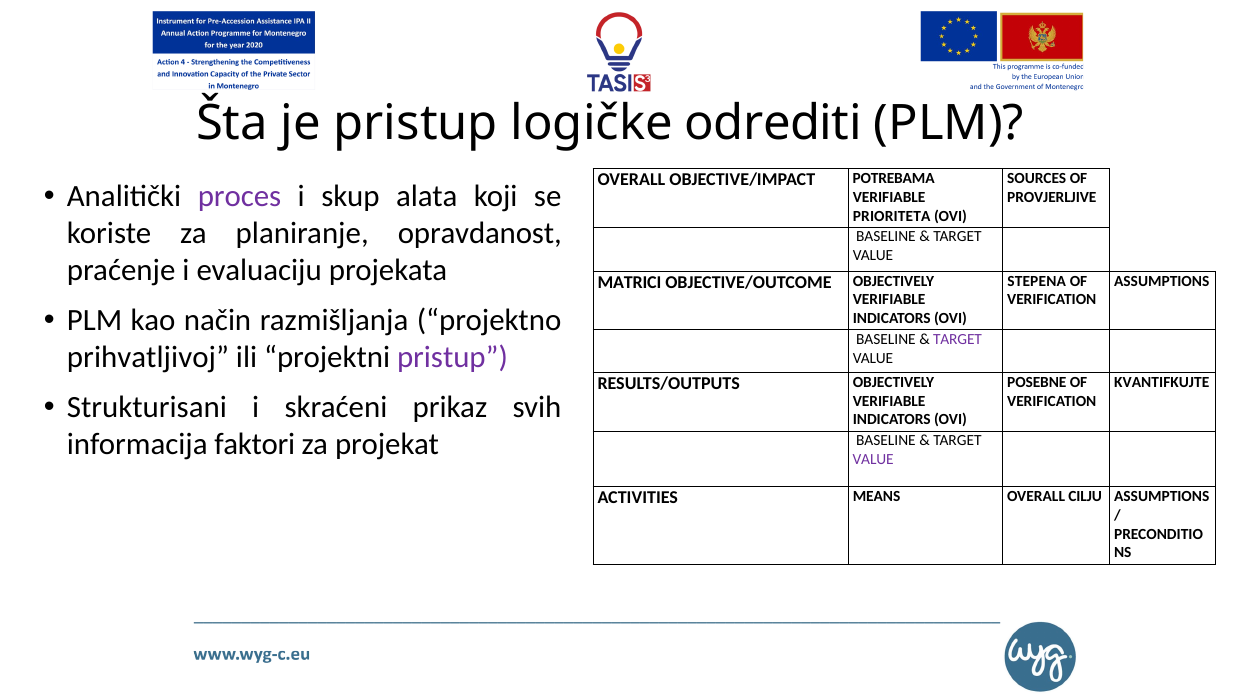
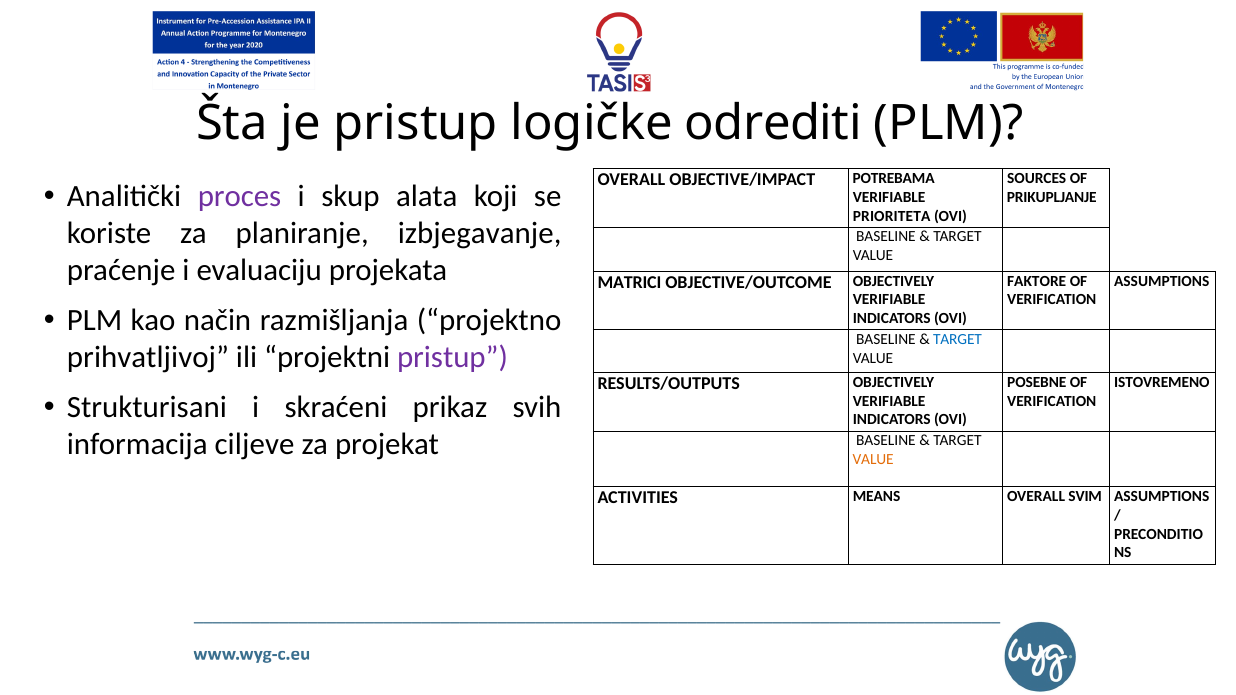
PROVJERLJIVE: PROVJERLJIVE -> PRIKUPLJANJE
opravdanost: opravdanost -> izbjegavanje
STEPENA: STEPENA -> FAKTORE
TARGET at (958, 340) colour: purple -> blue
KVANTIFKUJTE: KVANTIFKUJTE -> ISTOVREMENO
faktori: faktori -> ciljeve
VALUE at (873, 460) colour: purple -> orange
CILJU: CILJU -> SVIM
